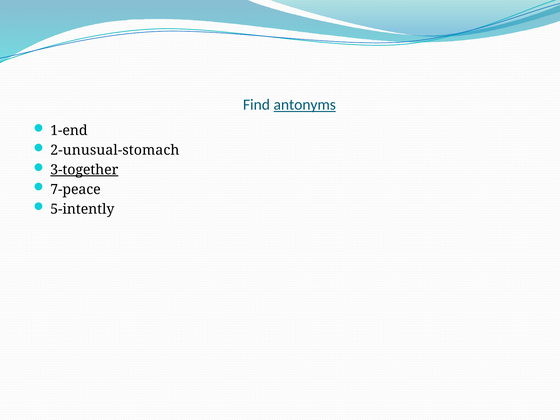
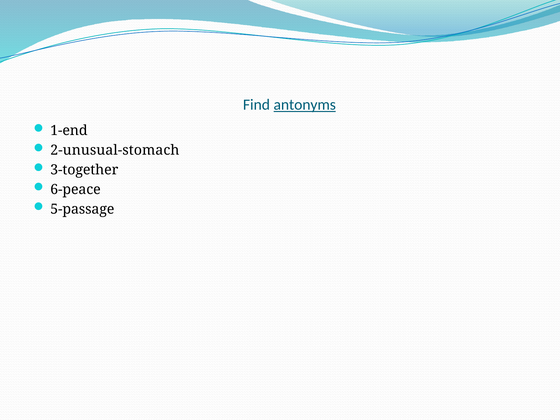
3-together underline: present -> none
7-peace: 7-peace -> 6-peace
5-intently: 5-intently -> 5-passage
